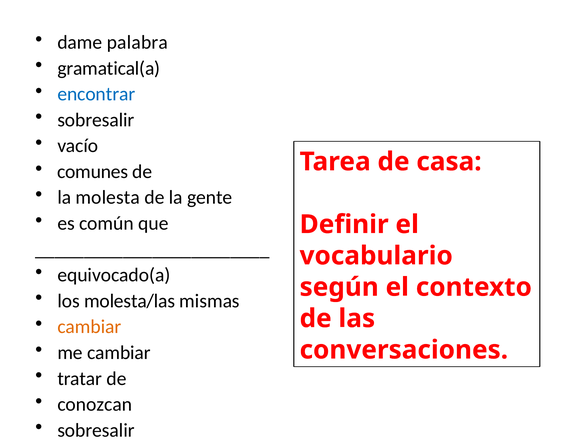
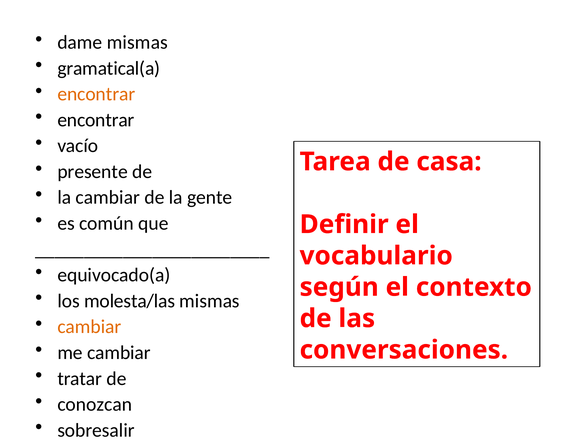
dame palabra: palabra -> mismas
encontrar at (96, 94) colour: blue -> orange
sobresalir at (96, 120): sobresalir -> encontrar
comunes: comunes -> presente
la molesta: molesta -> cambiar
